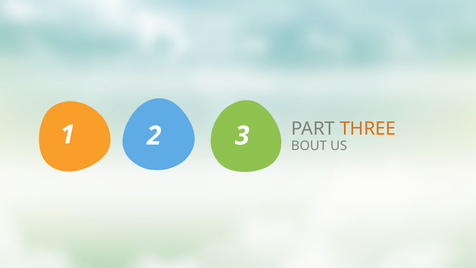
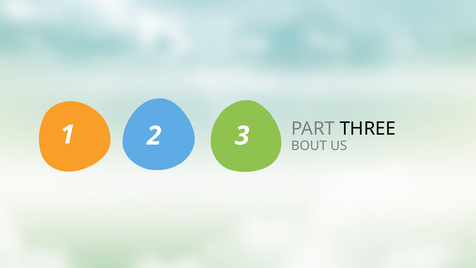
THREE colour: orange -> black
